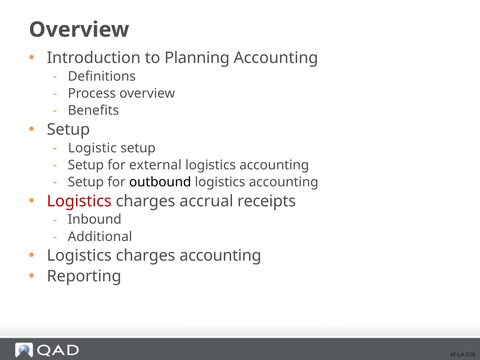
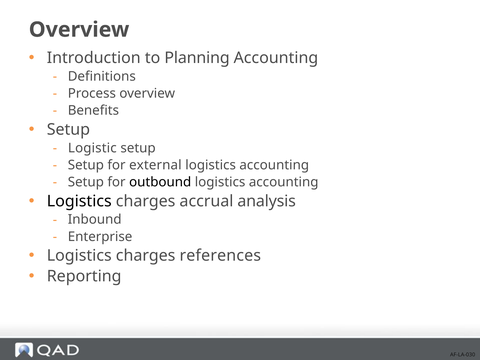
Logistics at (79, 201) colour: red -> black
receipts: receipts -> analysis
Additional: Additional -> Enterprise
charges accounting: accounting -> references
